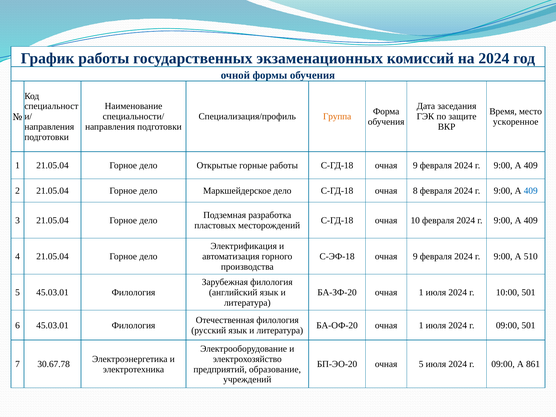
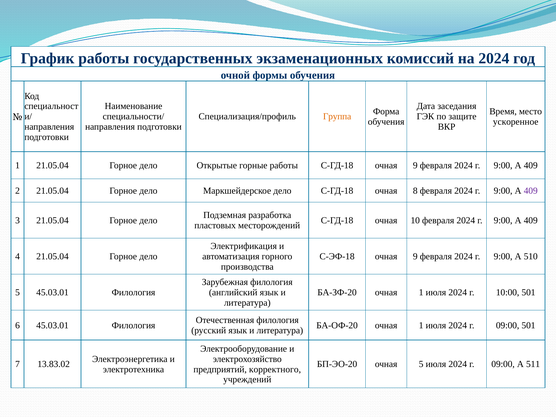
409 at (531, 191) colour: blue -> purple
30.67.78: 30.67.78 -> 13.83.02
861: 861 -> 511
образование: образование -> корректного
